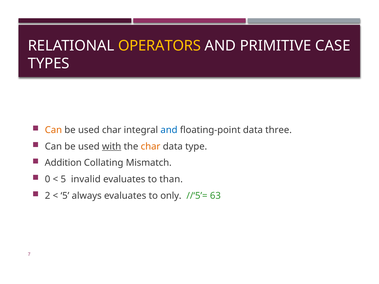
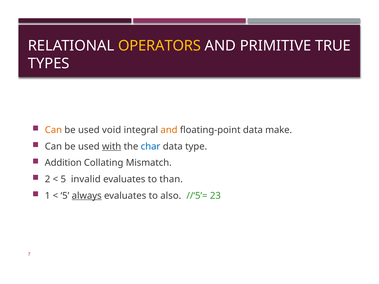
CASE: CASE -> TRUE
used char: char -> void
and at (169, 130) colour: blue -> orange
three: three -> make
char at (151, 147) colour: orange -> blue
0: 0 -> 2
2: 2 -> 1
always underline: none -> present
only: only -> also
63: 63 -> 23
